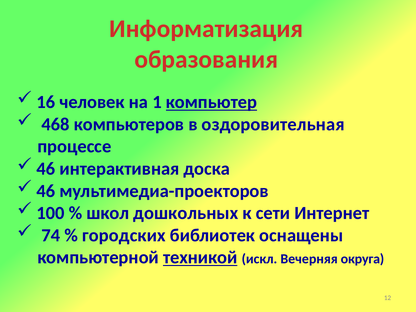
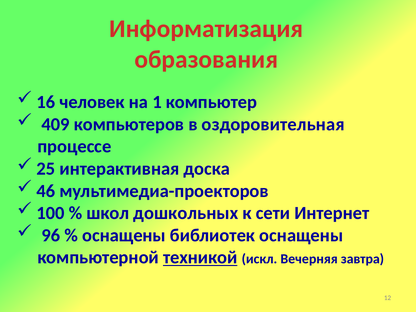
компьютер underline: present -> none
468: 468 -> 409
46 at (46, 169): 46 -> 25
74: 74 -> 96
городских at (124, 235): городских -> оснащены
округа: округа -> завтра
